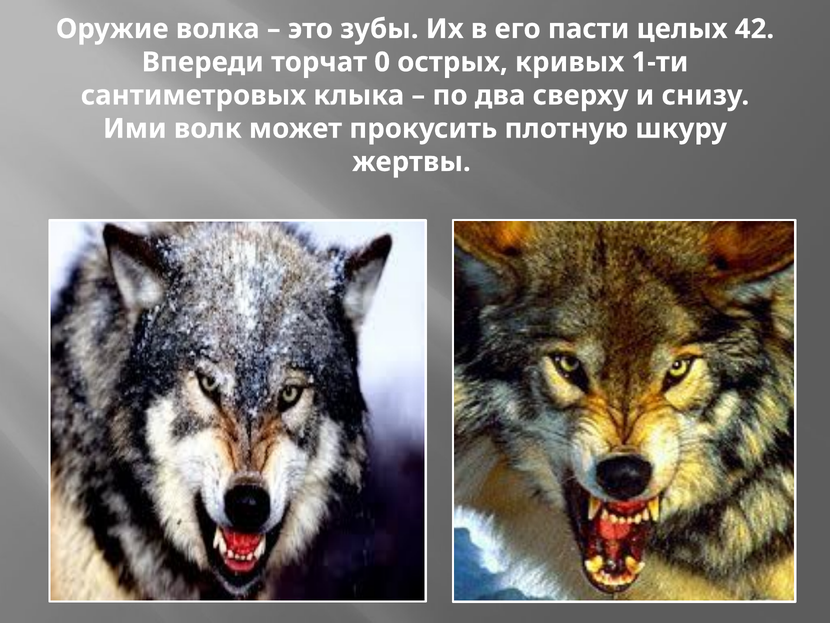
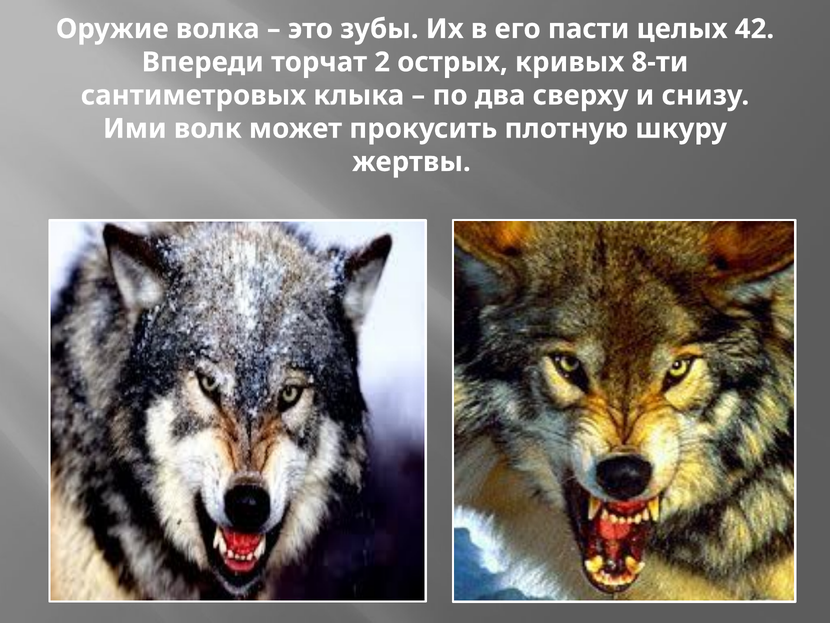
0: 0 -> 2
1-ти: 1-ти -> 8-ти
